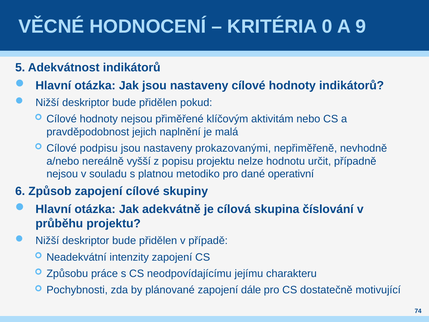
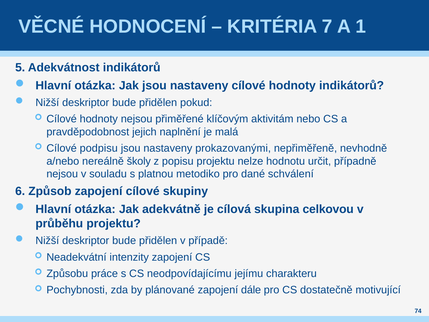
0: 0 -> 7
9: 9 -> 1
vyšší: vyšší -> školy
operativní: operativní -> schválení
číslování: číslování -> celkovou
